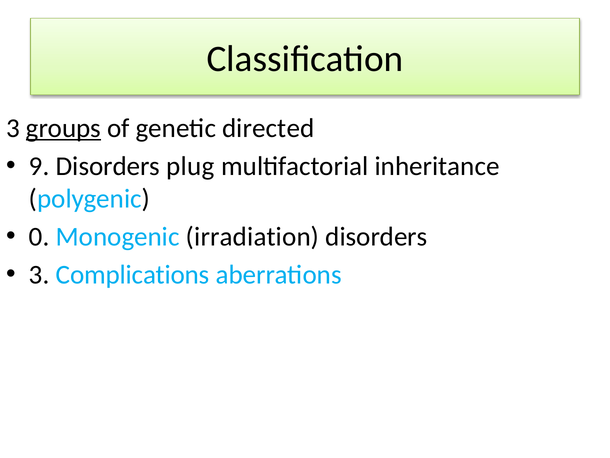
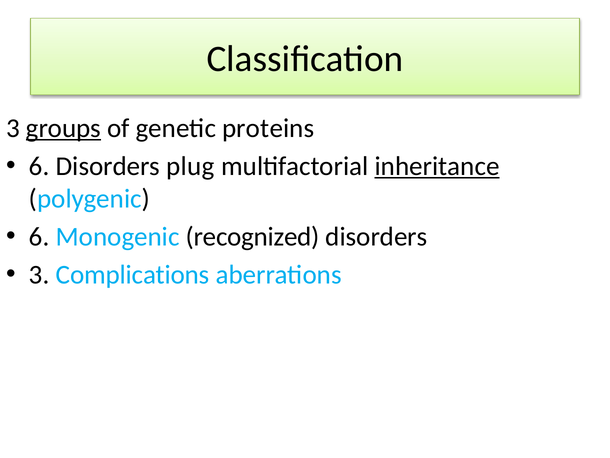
directed: directed -> proteins
9 at (39, 166): 9 -> 6
inheritance underline: none -> present
0 at (39, 236): 0 -> 6
irradiation: irradiation -> recognized
